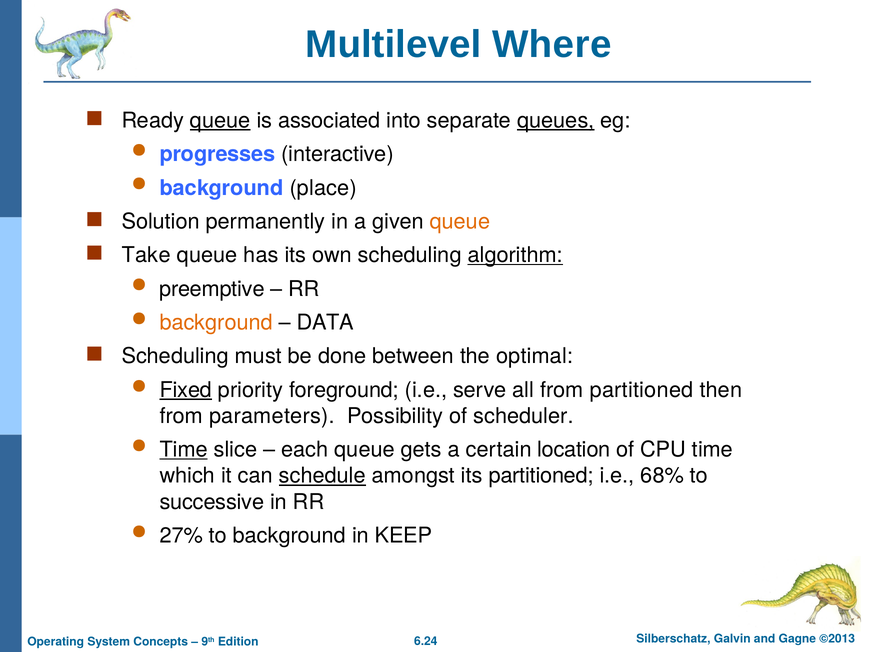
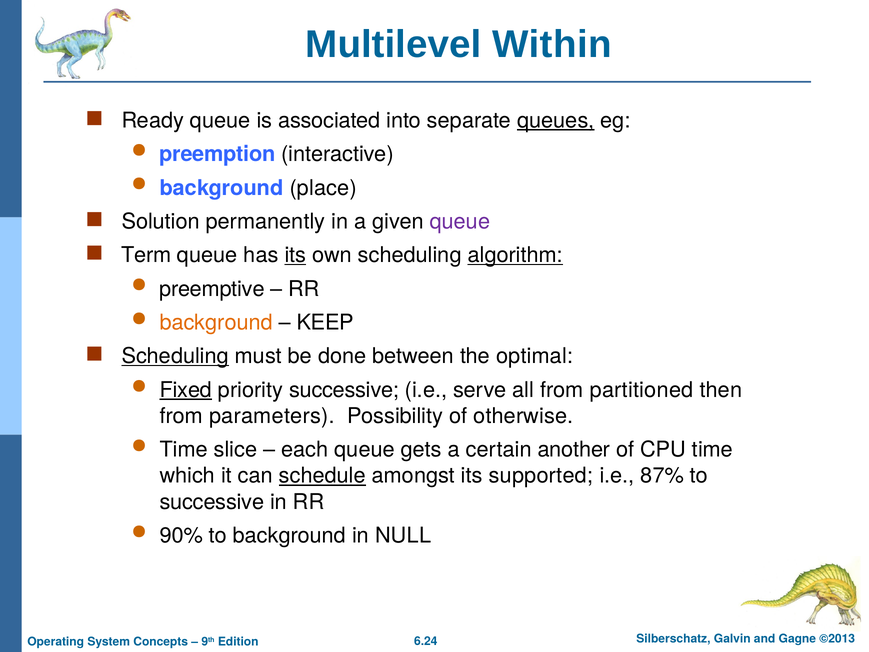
Where: Where -> Within
queue at (220, 120) underline: present -> none
progresses: progresses -> preemption
queue at (460, 221) colour: orange -> purple
Take: Take -> Term
its at (295, 255) underline: none -> present
DATA: DATA -> KEEP
Scheduling at (175, 356) underline: none -> present
priority foreground: foreground -> successive
scheduler: scheduler -> otherwise
Time at (184, 450) underline: present -> none
location: location -> another
its partitioned: partitioned -> supported
68%: 68% -> 87%
27%: 27% -> 90%
KEEP: KEEP -> NULL
